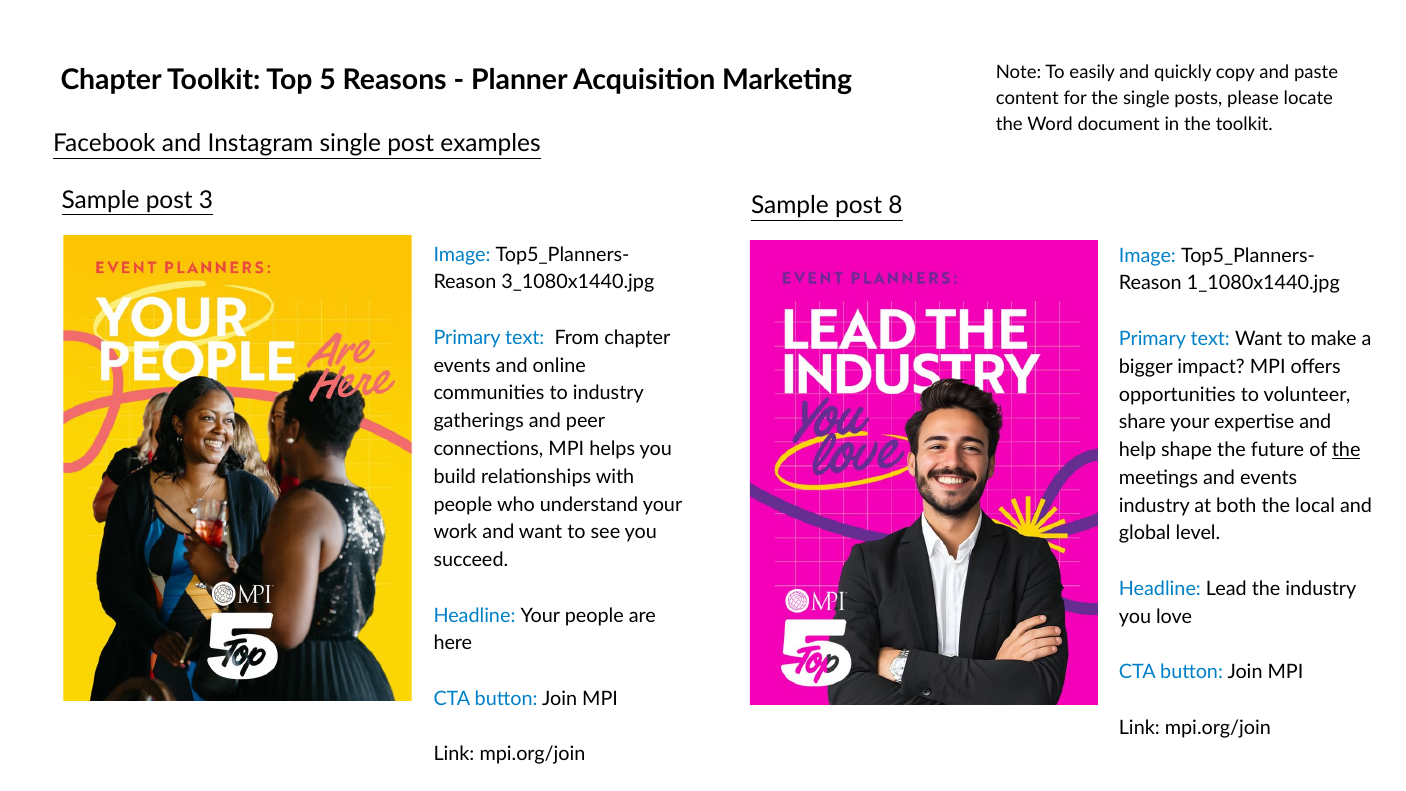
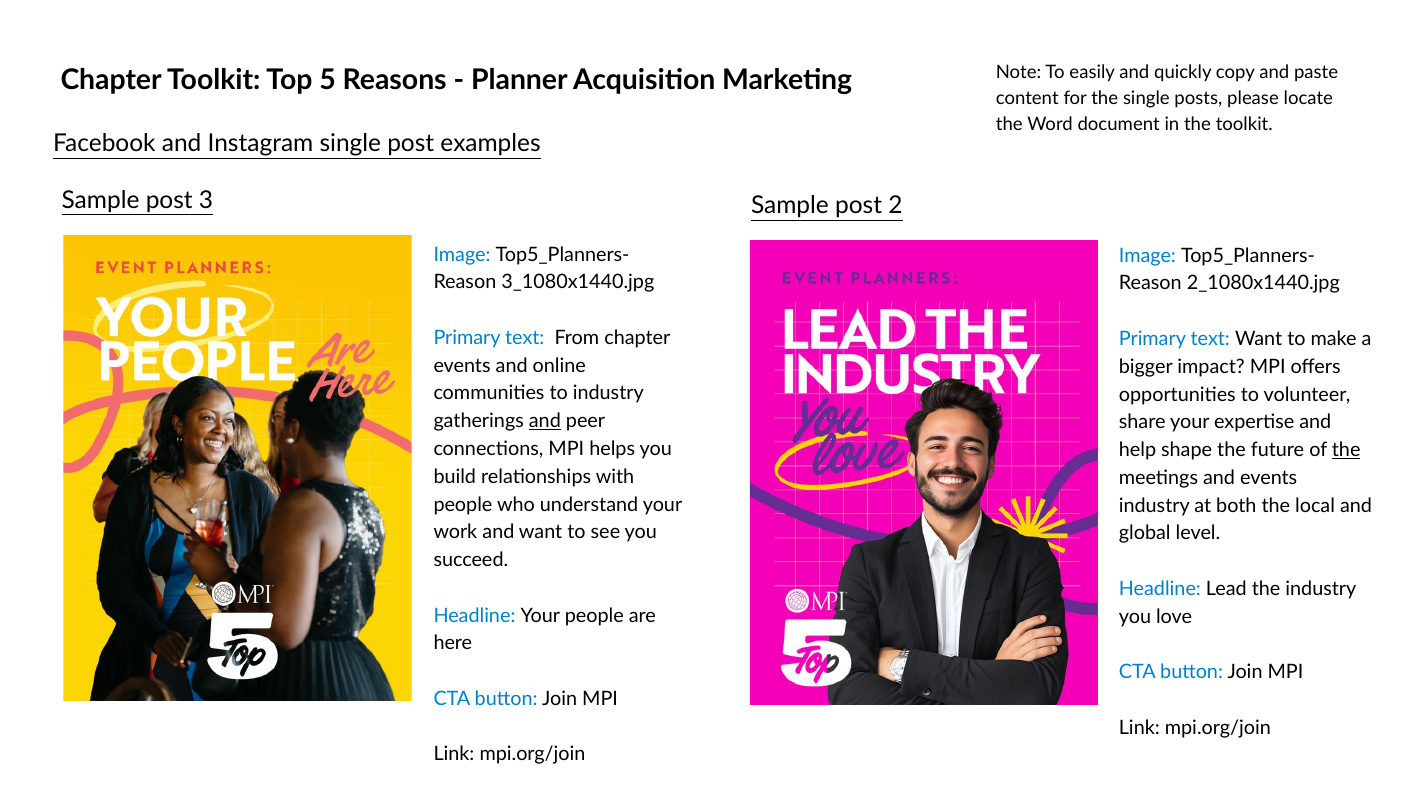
8: 8 -> 2
1_1080x1440.jpg: 1_1080x1440.jpg -> 2_1080x1440.jpg
and at (545, 421) underline: none -> present
